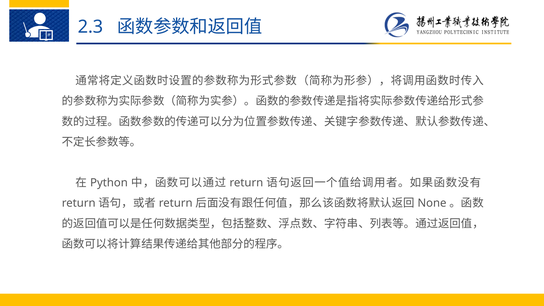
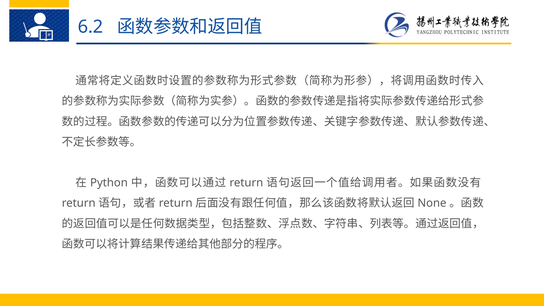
2.3: 2.3 -> 6.2
